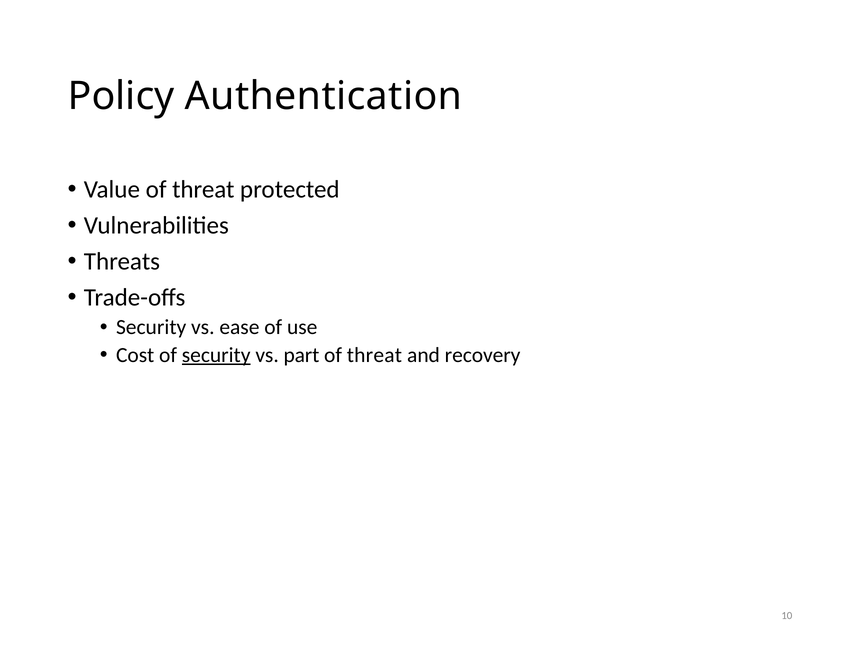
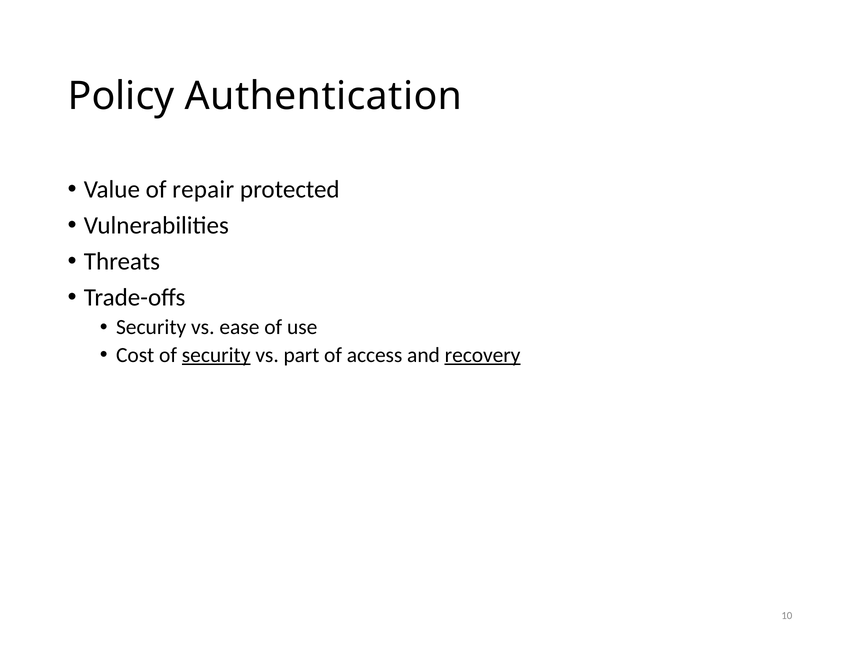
Value of threat: threat -> repair
threat at (374, 355): threat -> access
recovery underline: none -> present
